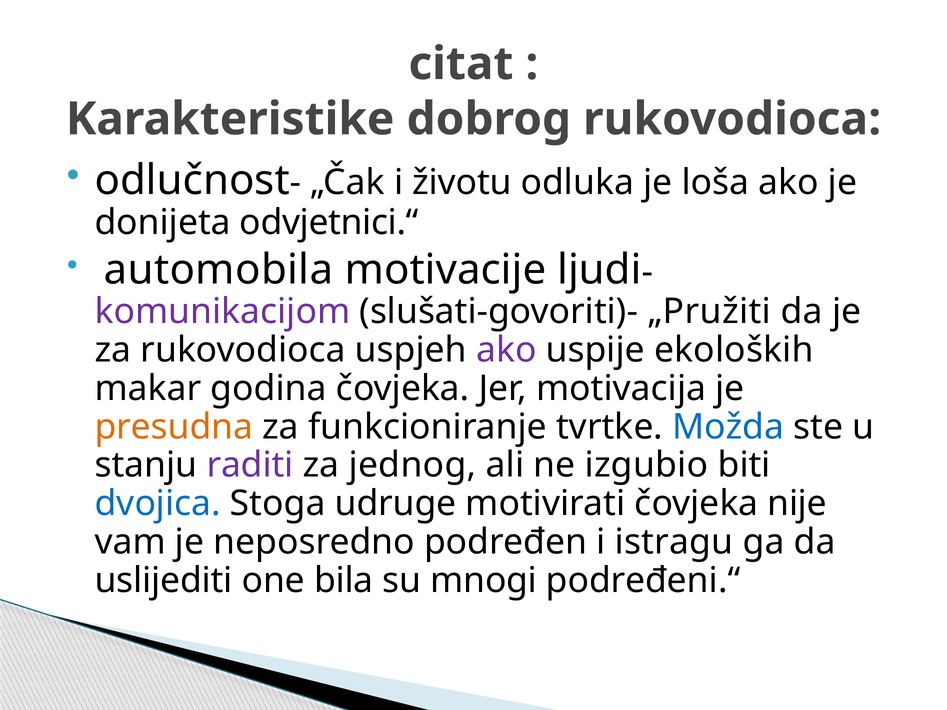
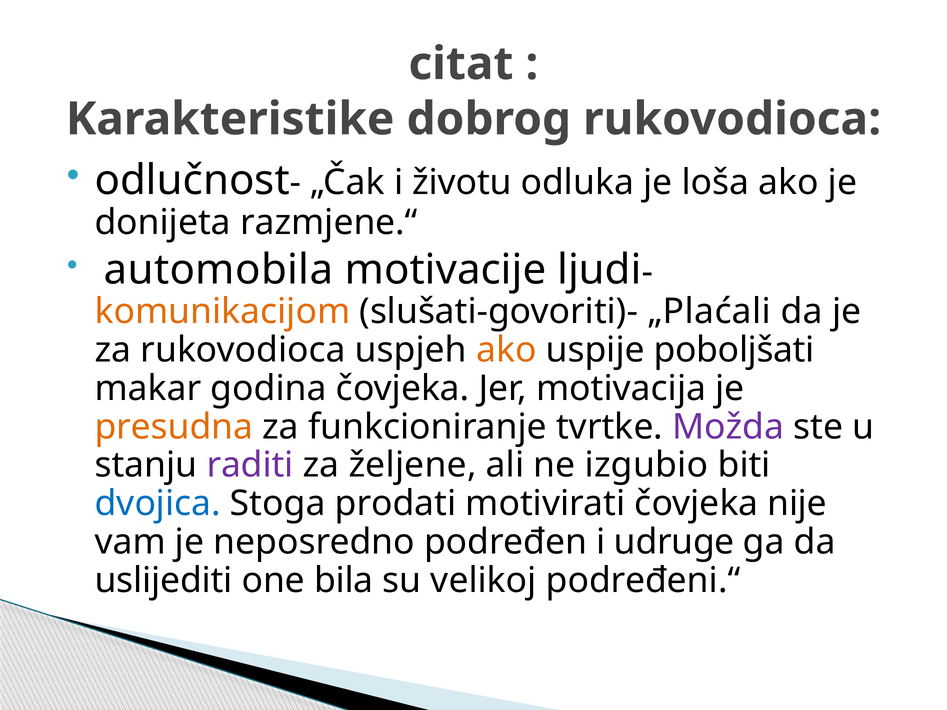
odvjetnici.“: odvjetnici.“ -> razmjene.“
komunikacijom colour: purple -> orange
„Pružiti: „Pružiti -> „Plaćali
ako at (506, 350) colour: purple -> orange
ekoloških: ekoloških -> poboljšati
Možda colour: blue -> purple
jednog: jednog -> željene
udruge: udruge -> prodati
istragu: istragu -> udruge
mnogi: mnogi -> velikoj
